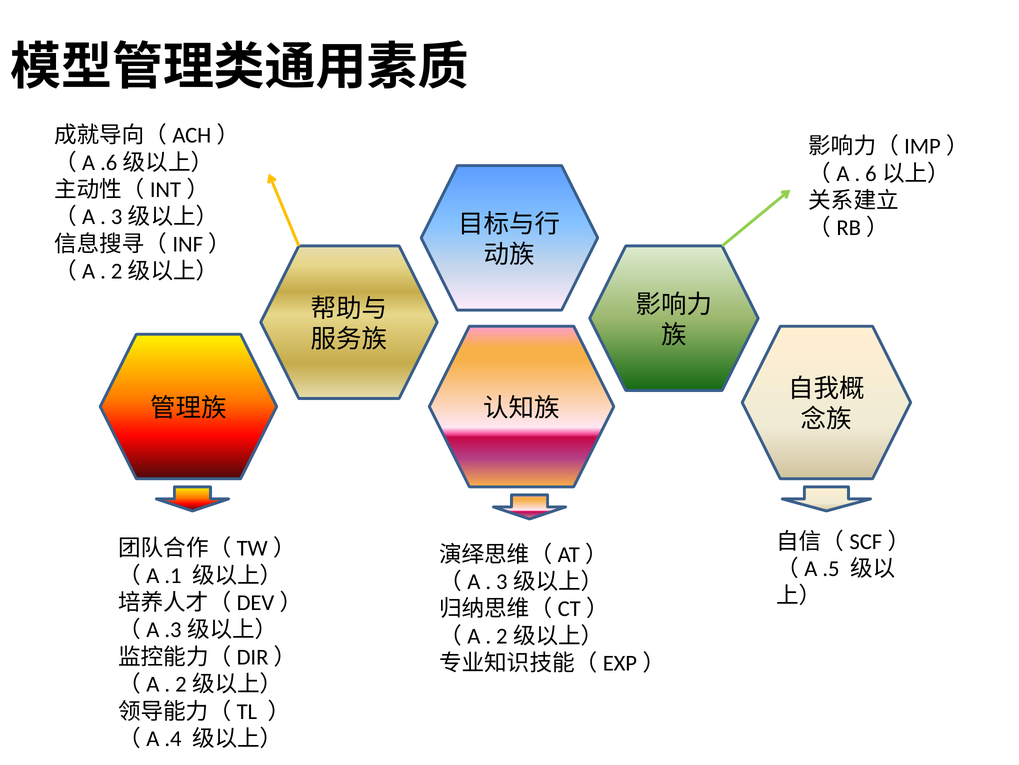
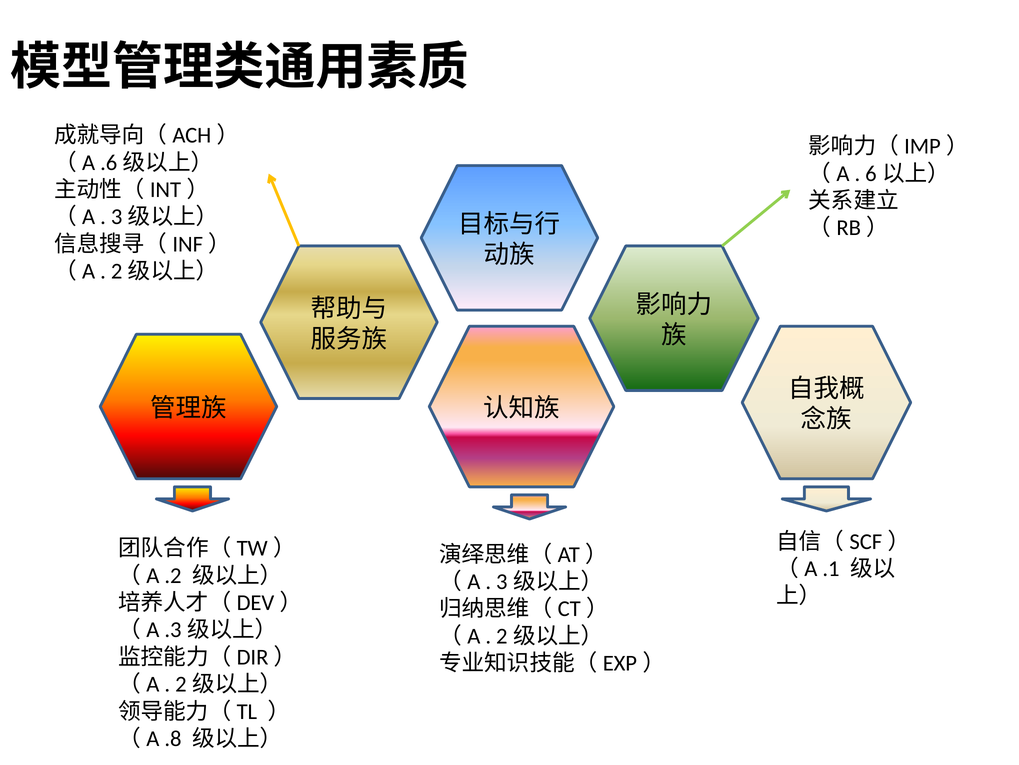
.5: .5 -> .1
.1: .1 -> .2
.4: .4 -> .8
